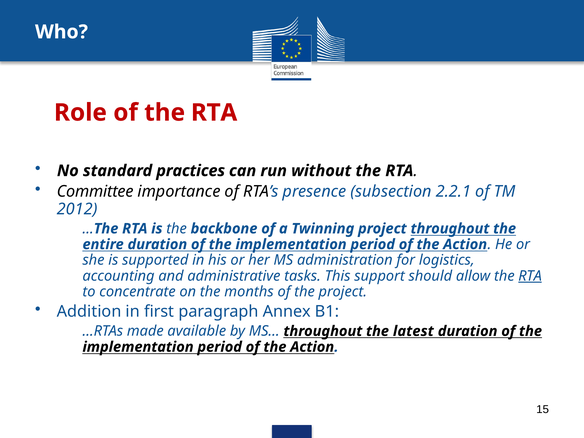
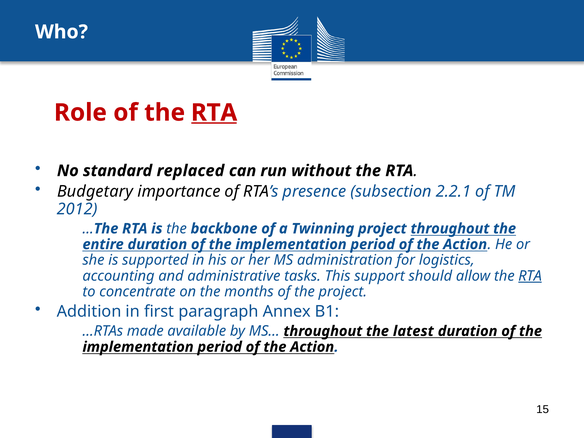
RTA at (214, 113) underline: none -> present
practices: practices -> replaced
Committee: Committee -> Budgetary
